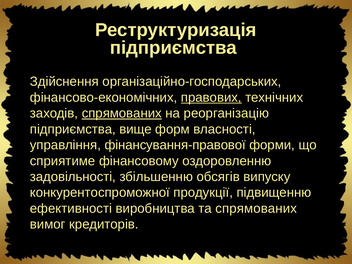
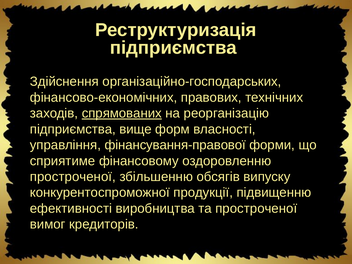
правових underline: present -> none
задовільності at (73, 177): задовільності -> простроченої
та спрямованих: спрямованих -> простроченої
